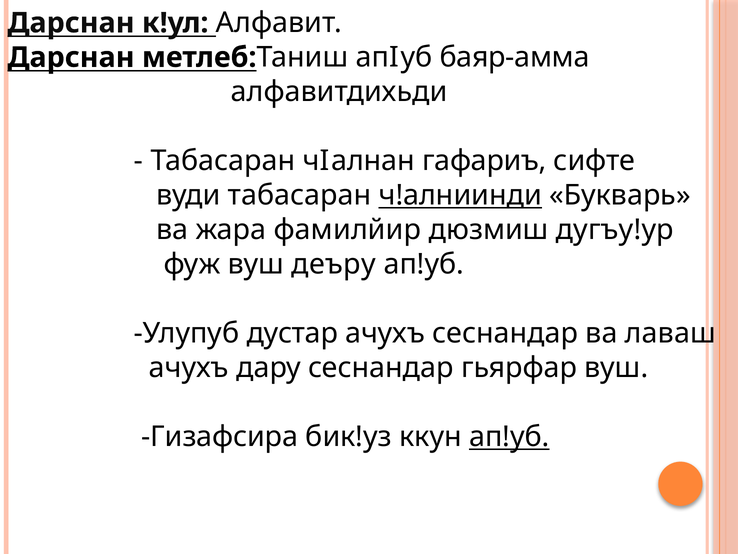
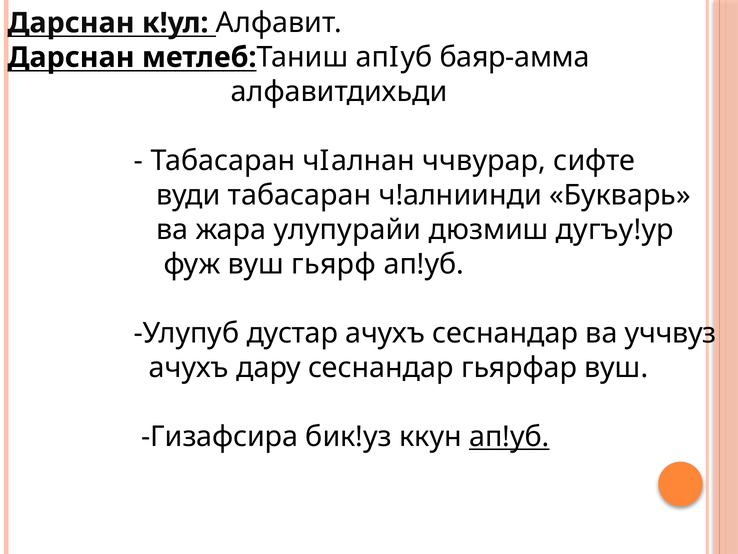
гафариъ: гафариъ -> ччвурар
ч!алниинди underline: present -> none
фамилйир: фамилйир -> улупурайи
деъру: деъру -> гьярф
лаваш: лаваш -> уччвуз
